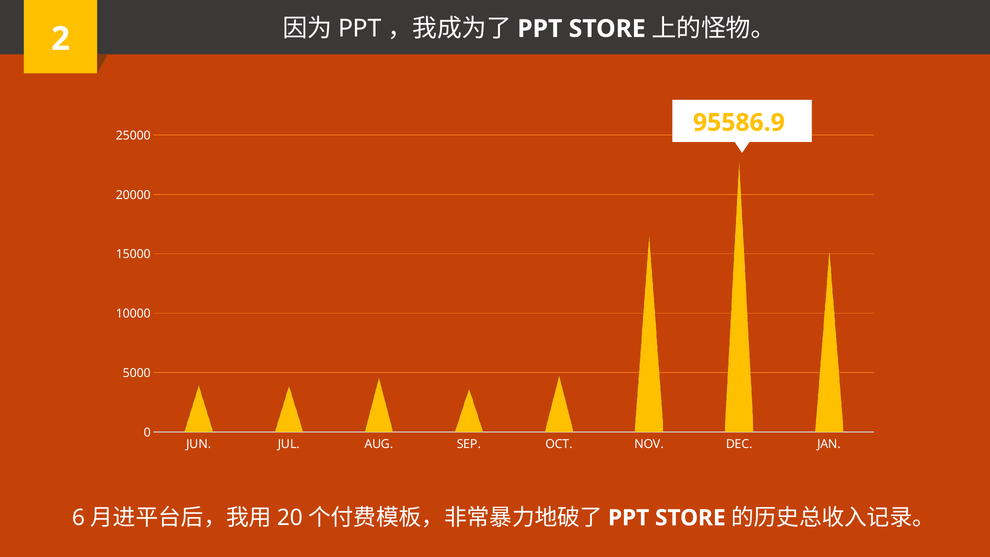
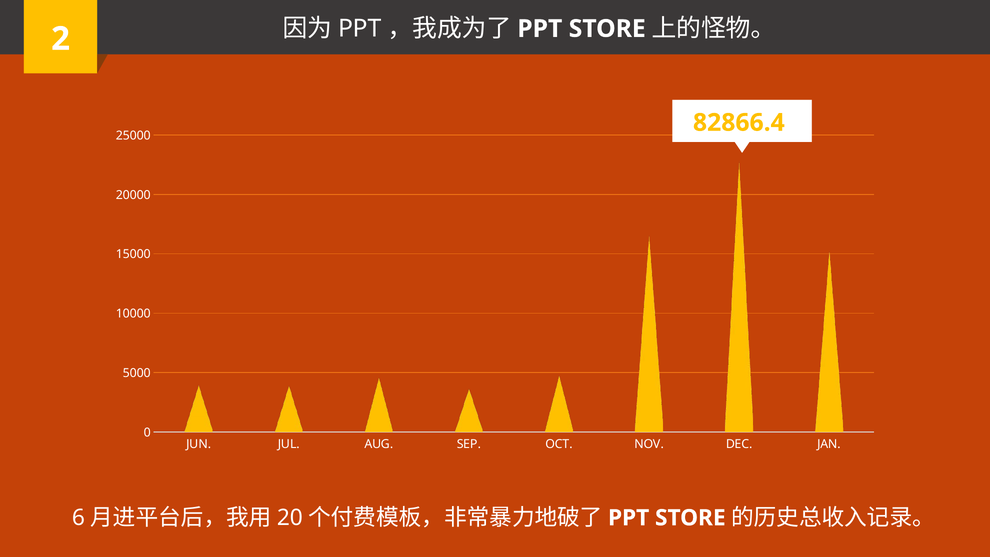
95586.9: 95586.9 -> 82866.4
